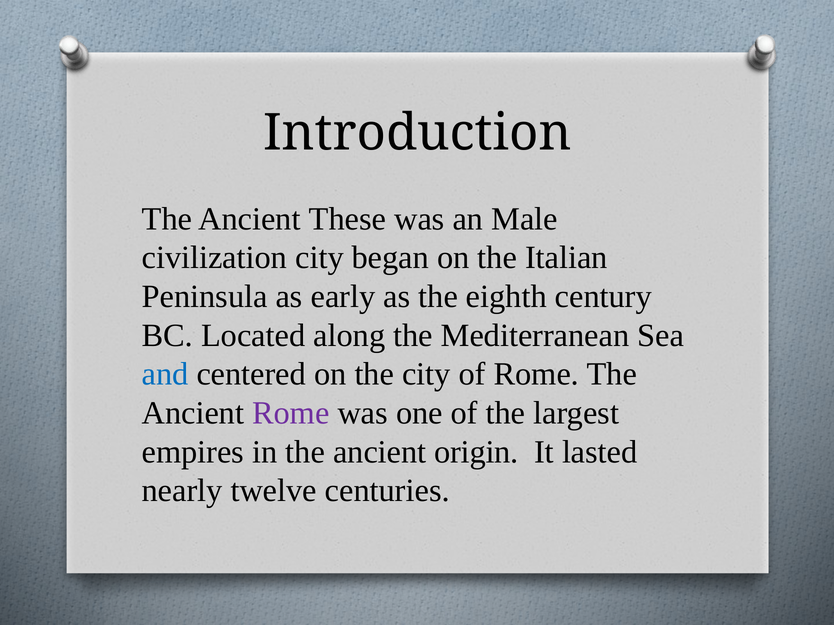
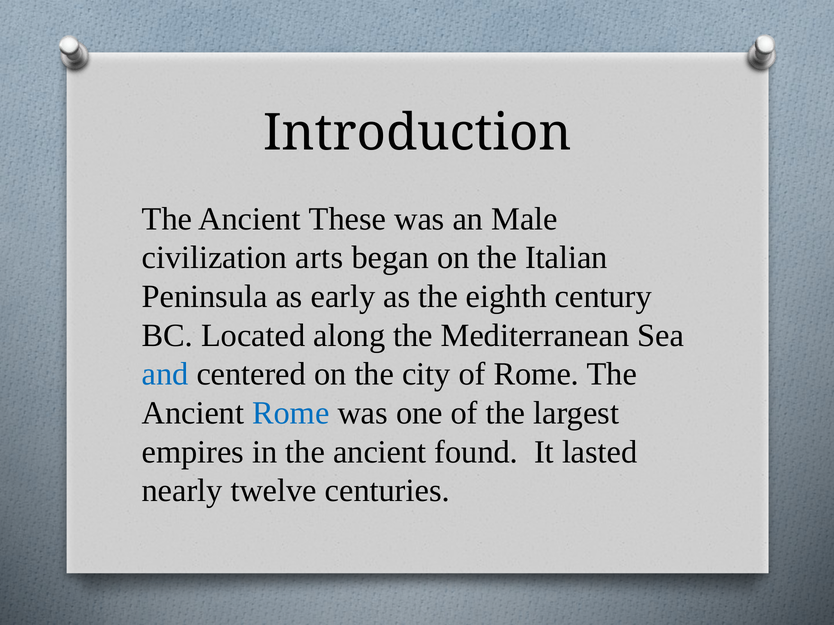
civilization city: city -> arts
Rome at (291, 413) colour: purple -> blue
origin: origin -> found
